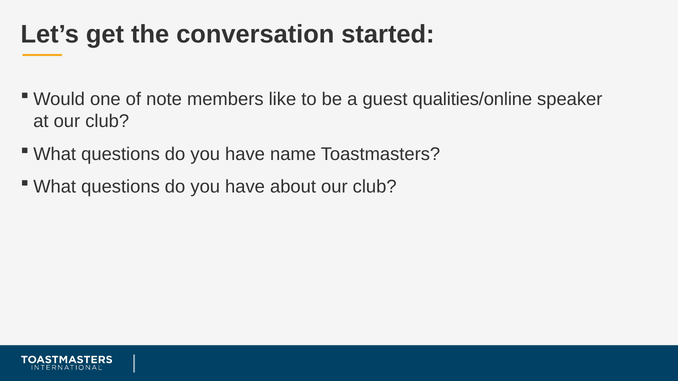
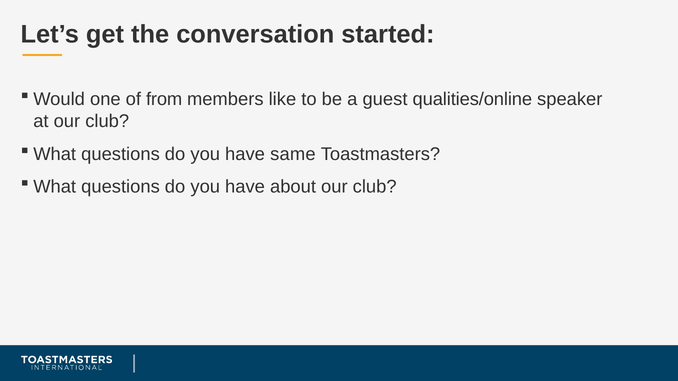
note: note -> from
name: name -> same
